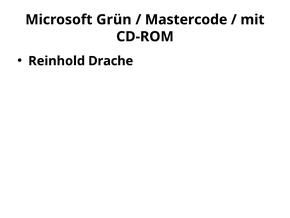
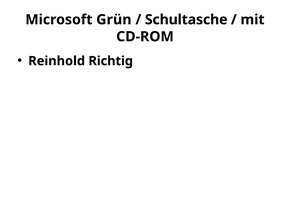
Mastercode: Mastercode -> Schultasche
Drache: Drache -> Richtig
